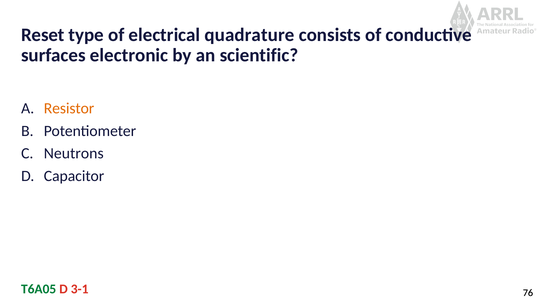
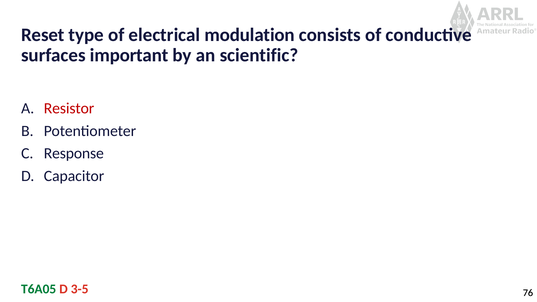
quadrature: quadrature -> modulation
electronic: electronic -> important
Resistor colour: orange -> red
Neutrons: Neutrons -> Response
3-1: 3-1 -> 3-5
